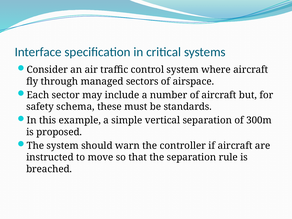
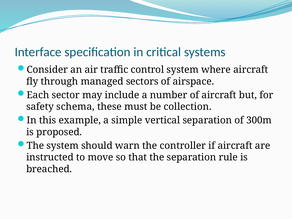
standards: standards -> collection
